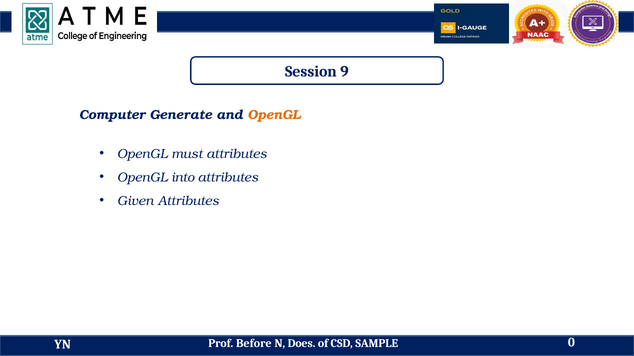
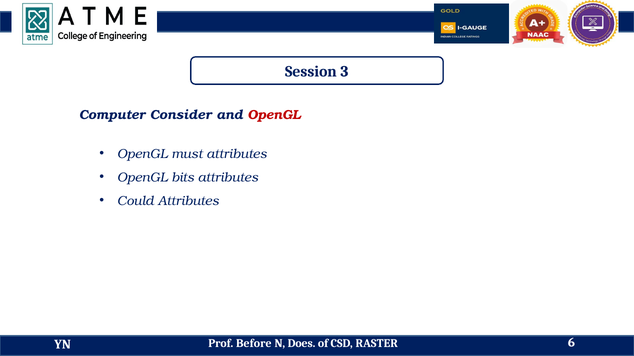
9: 9 -> 3
Generate: Generate -> Consider
OpenGL at (274, 115) colour: orange -> red
into: into -> bits
Given: Given -> Could
SAMPLE: SAMPLE -> RASTER
0: 0 -> 6
